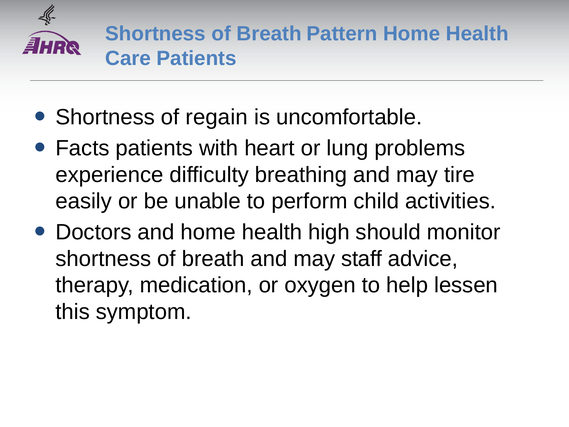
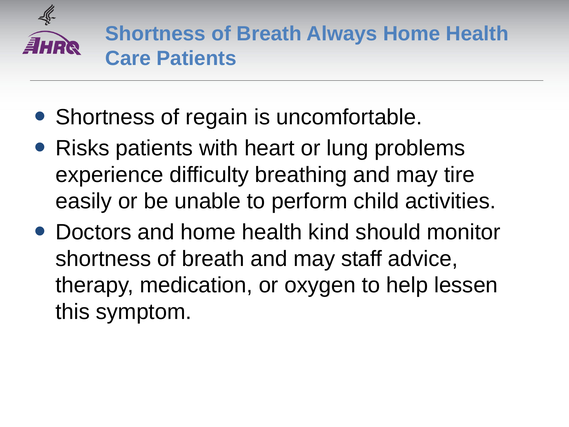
Pattern: Pattern -> Always
Facts: Facts -> Risks
high: high -> kind
